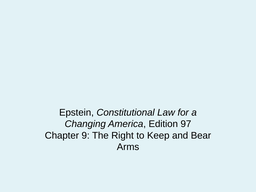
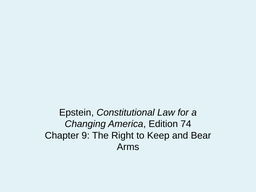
97: 97 -> 74
